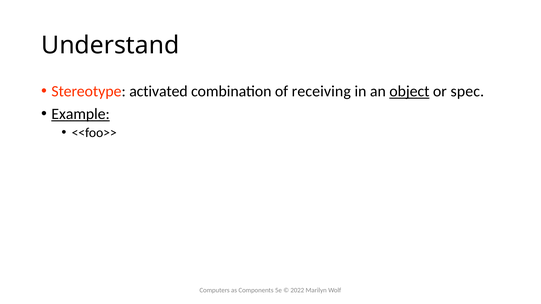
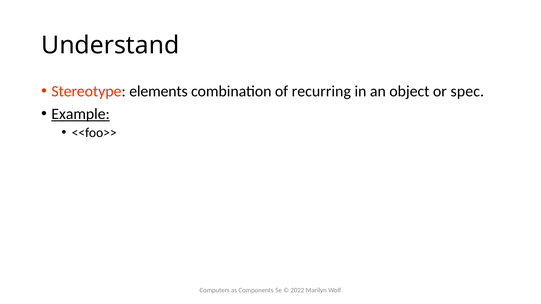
activated: activated -> elements
receiving: receiving -> recurring
object underline: present -> none
